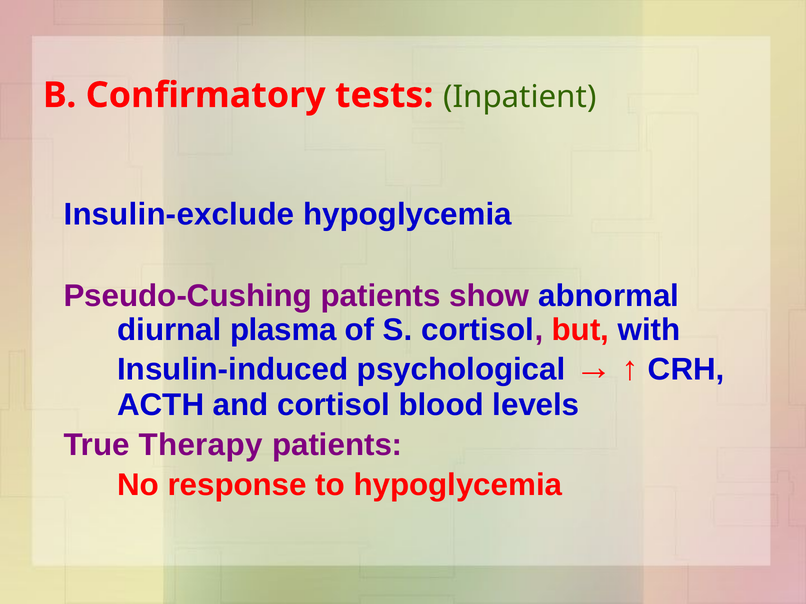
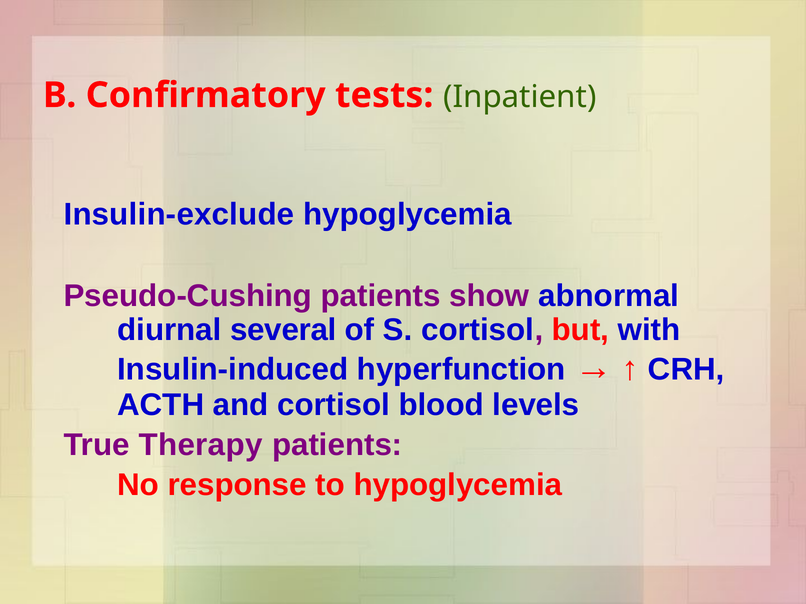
plasma: plasma -> several
psychological: psychological -> hyperfunction
